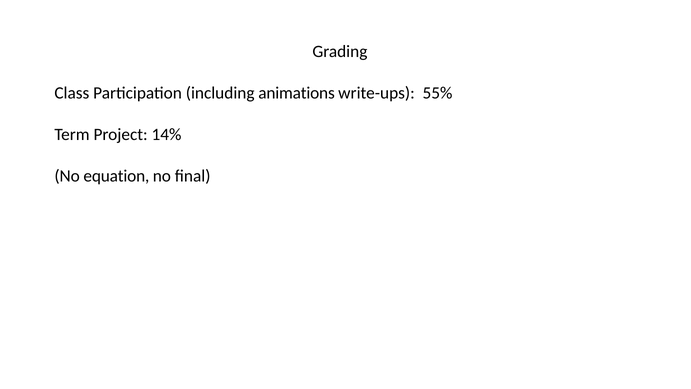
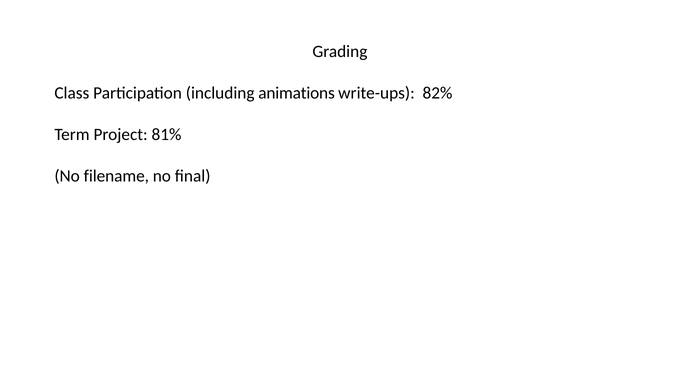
55%: 55% -> 82%
14%: 14% -> 81%
equation: equation -> filename
